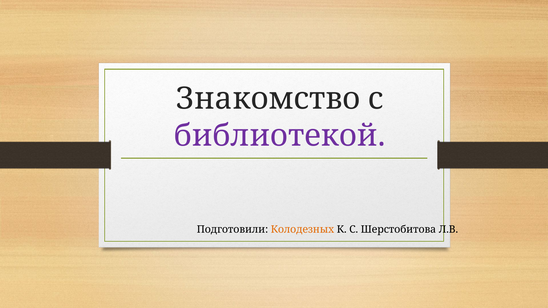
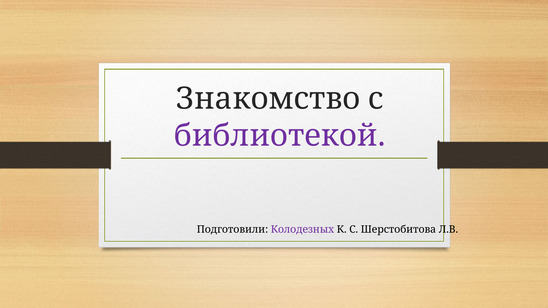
Колодезных colour: orange -> purple
